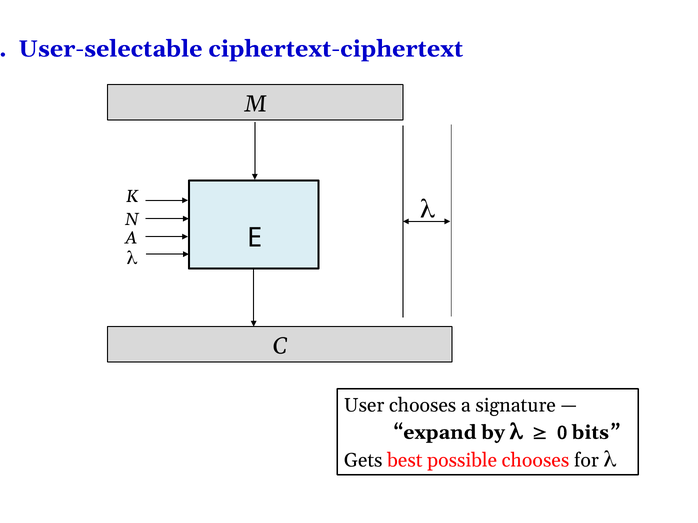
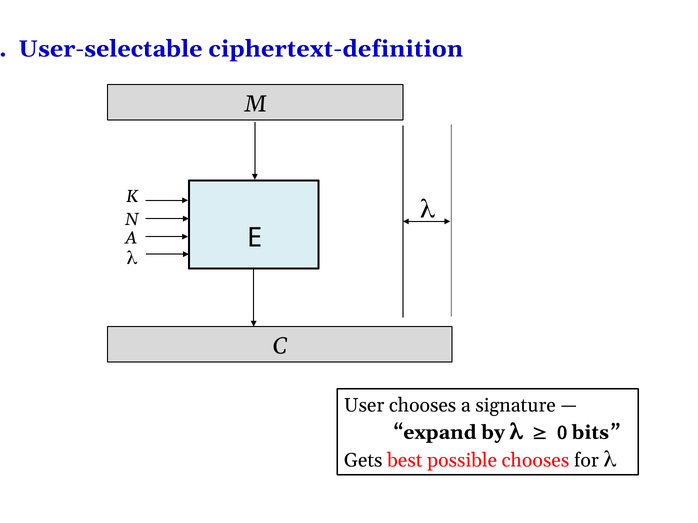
ciphertext-ciphertext: ciphertext-ciphertext -> ciphertext-definition
